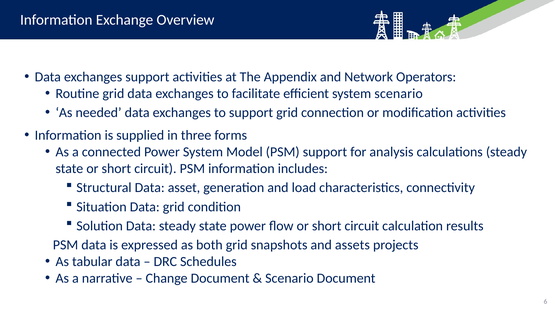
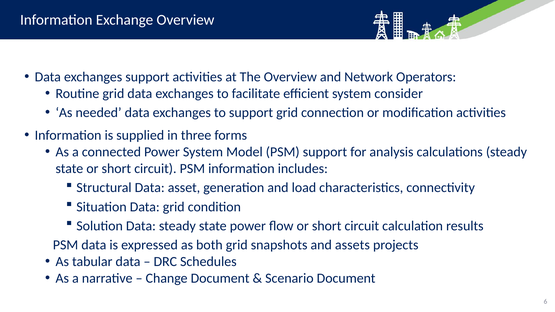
The Appendix: Appendix -> Overview
system scenario: scenario -> consider
